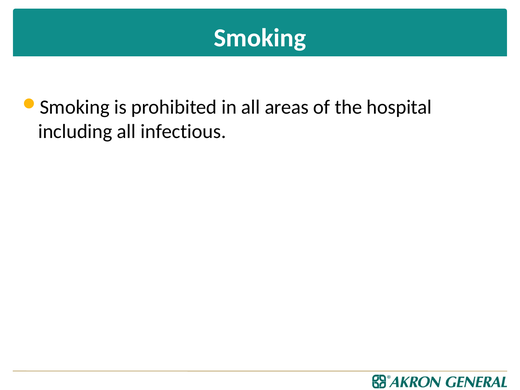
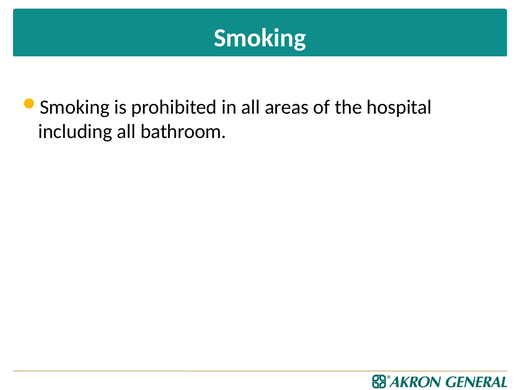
infectious: infectious -> bathroom
